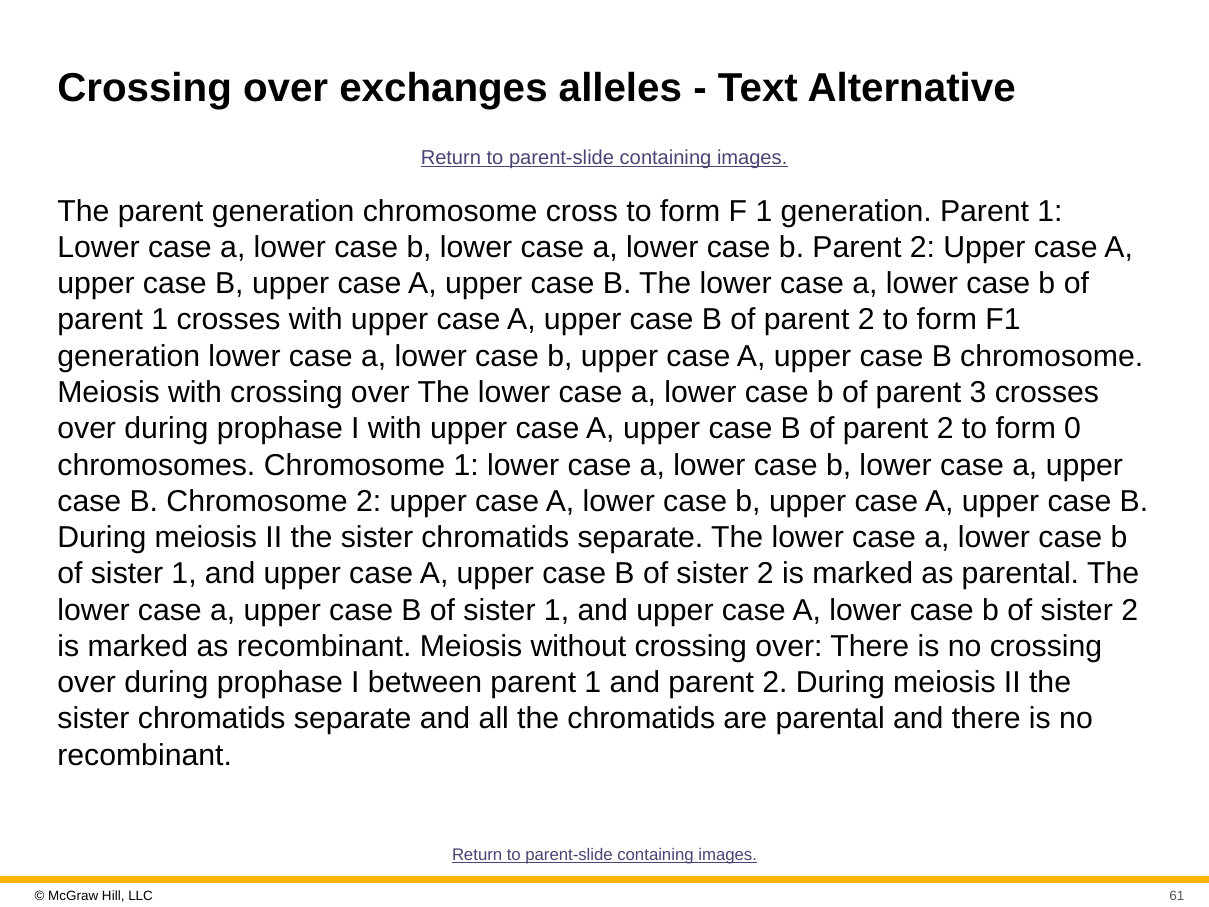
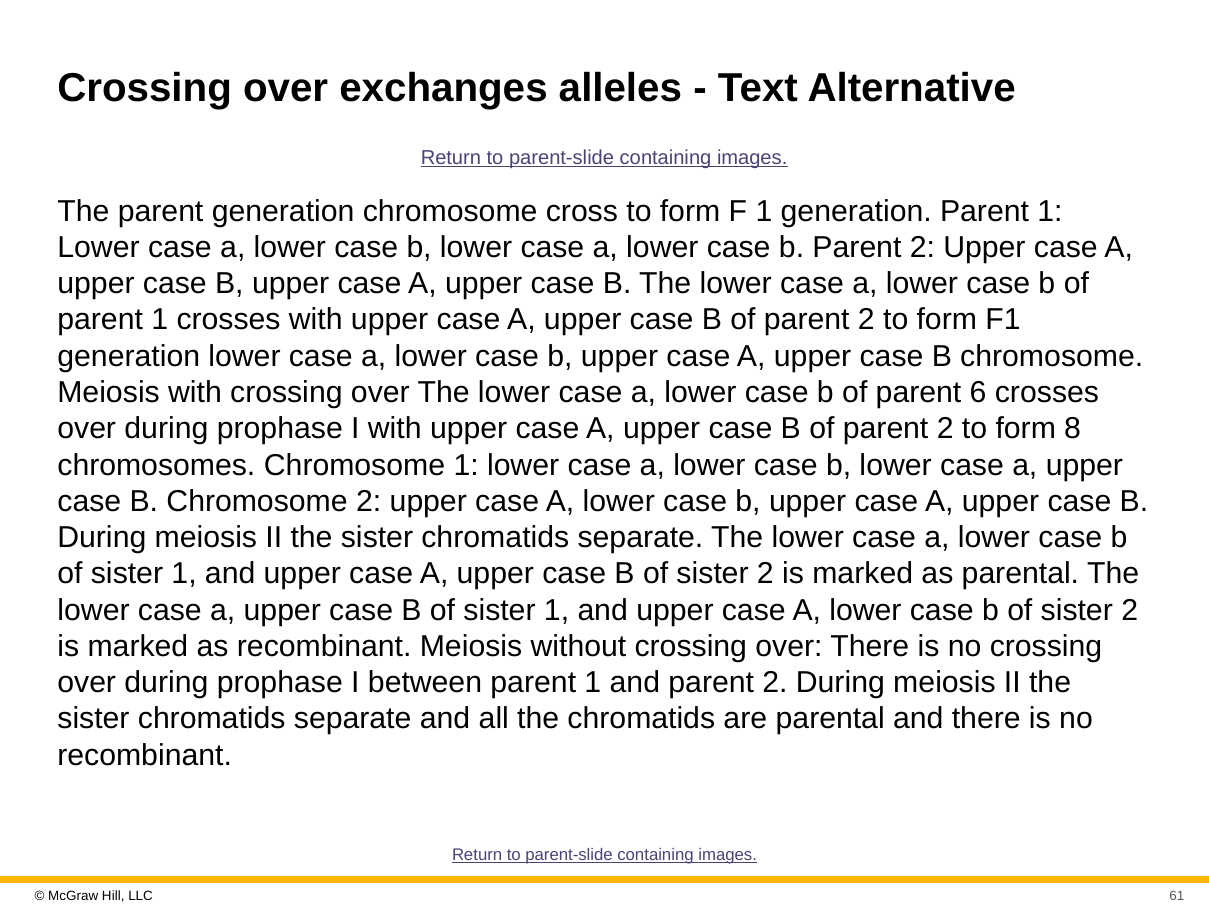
3: 3 -> 6
0: 0 -> 8
